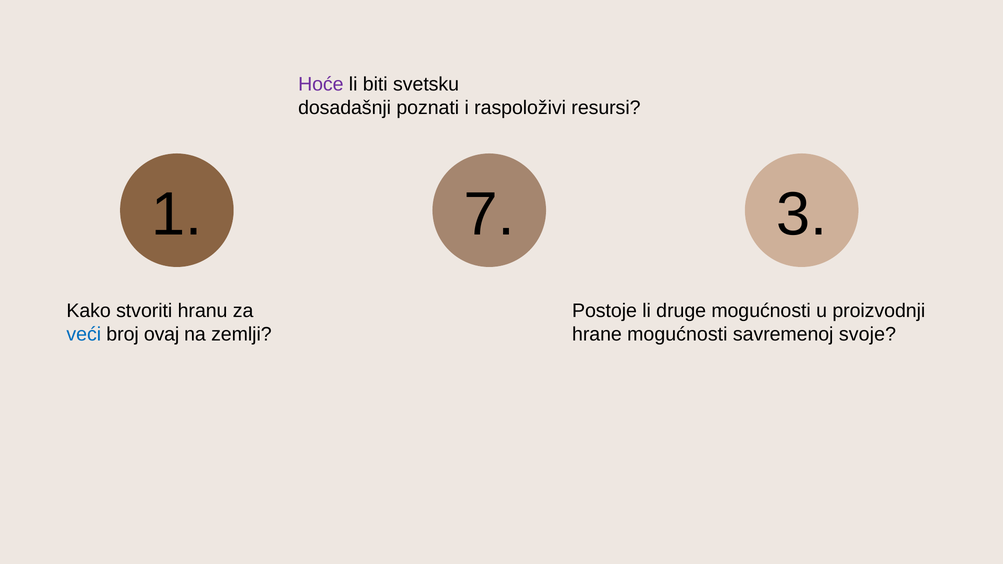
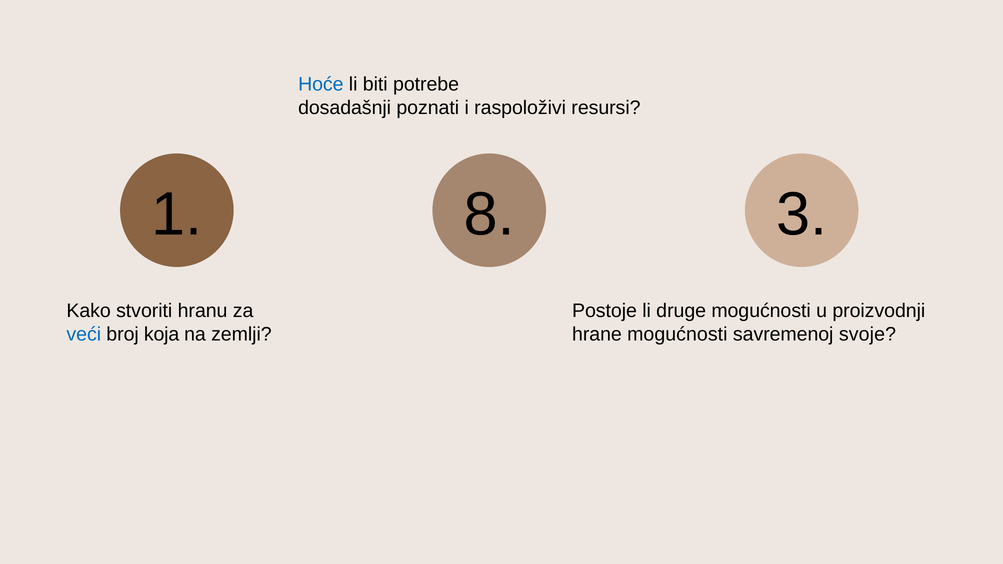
Hoće colour: purple -> blue
svetsku: svetsku -> potrebe
7: 7 -> 8
ovaj: ovaj -> koja
